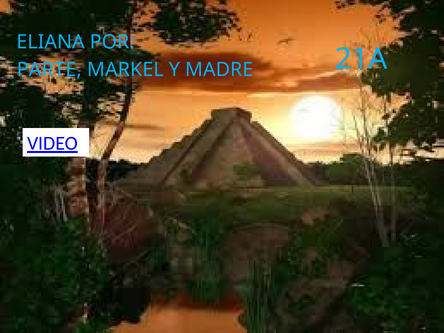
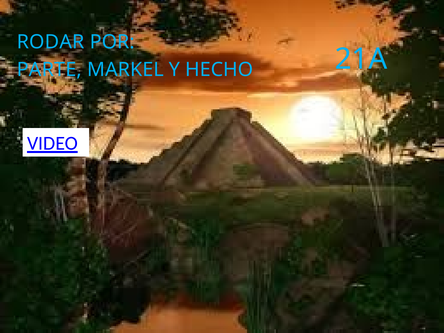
ELIANA: ELIANA -> RODAR
MADRE: MADRE -> HECHO
